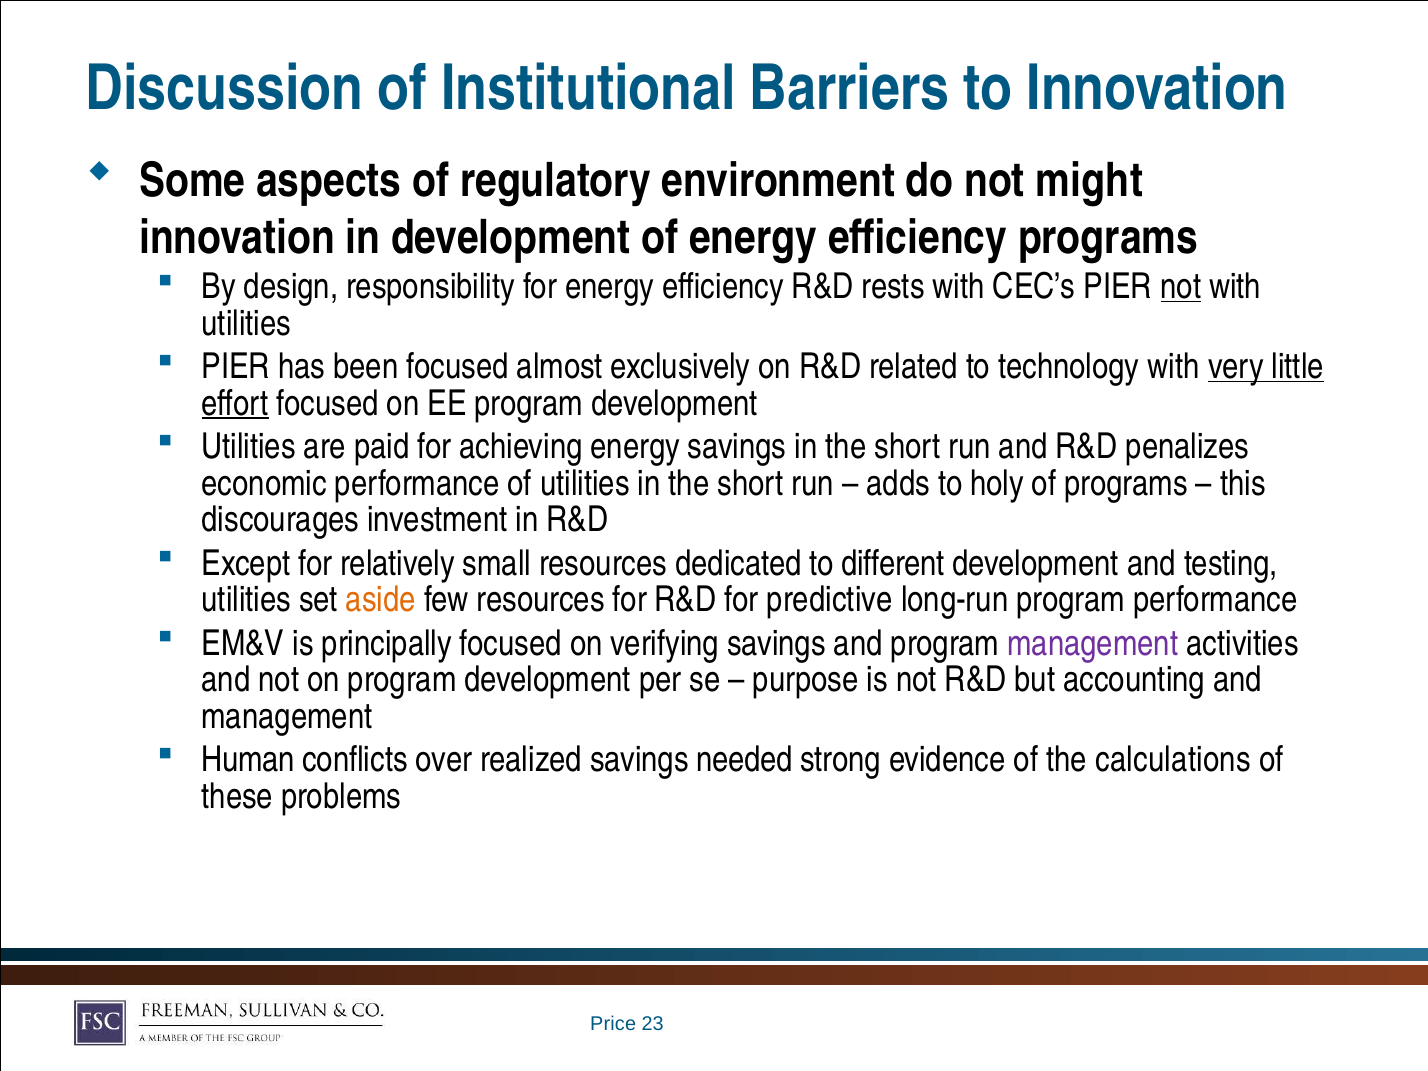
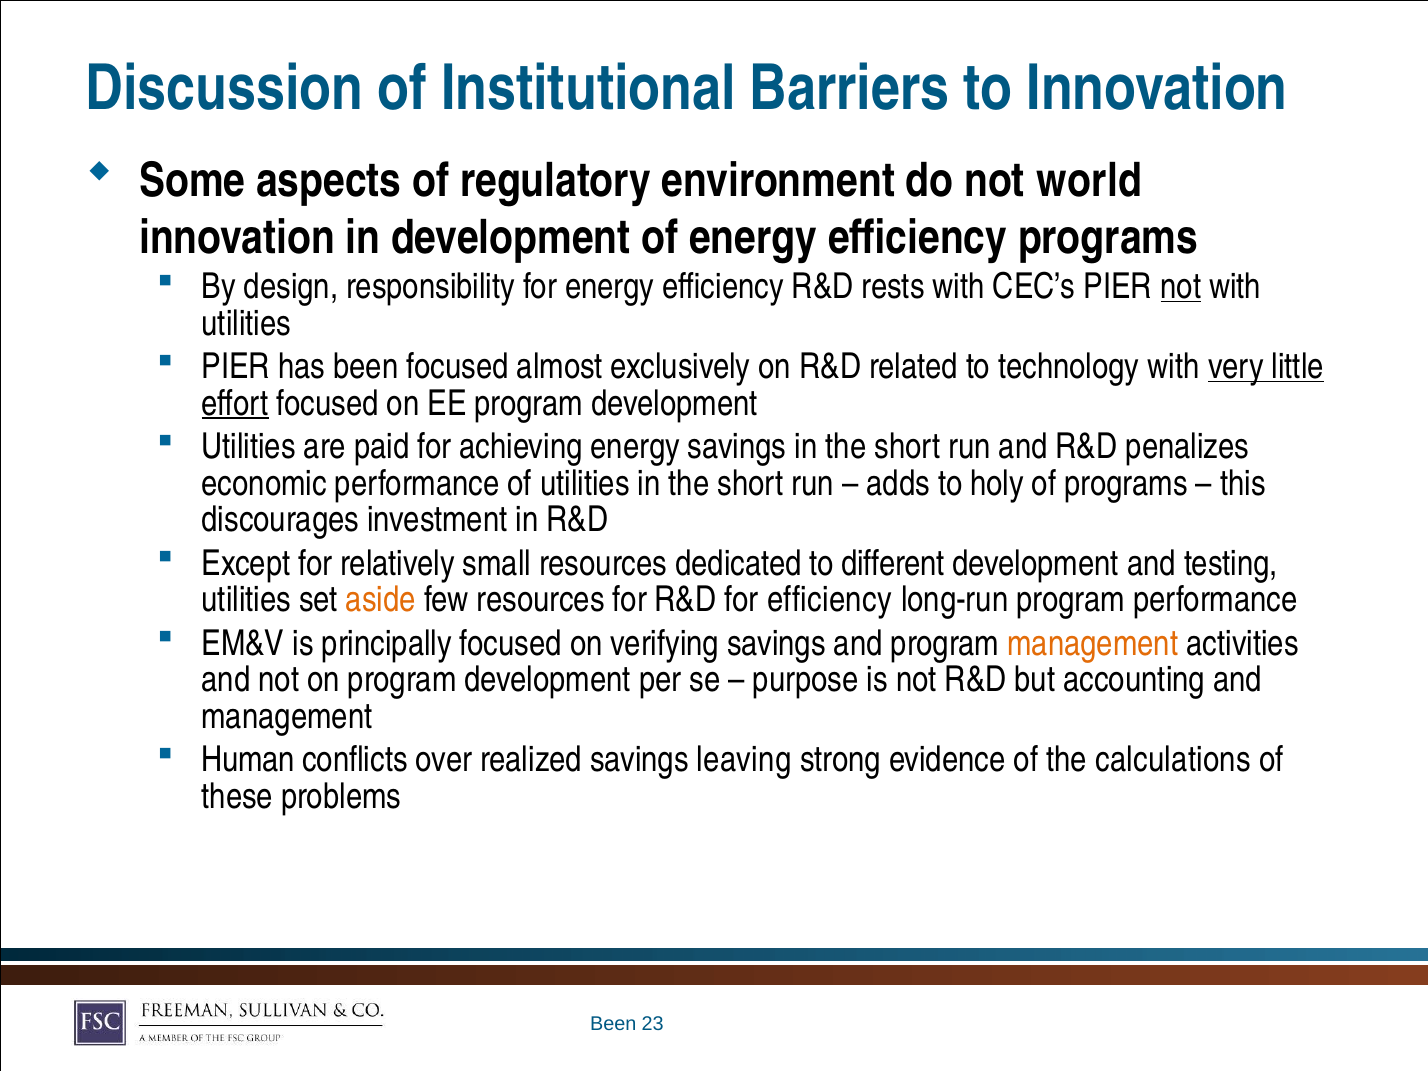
might: might -> world
for predictive: predictive -> efficiency
management at (1093, 644) colour: purple -> orange
needed: needed -> leaving
Price at (613, 1024): Price -> Been
